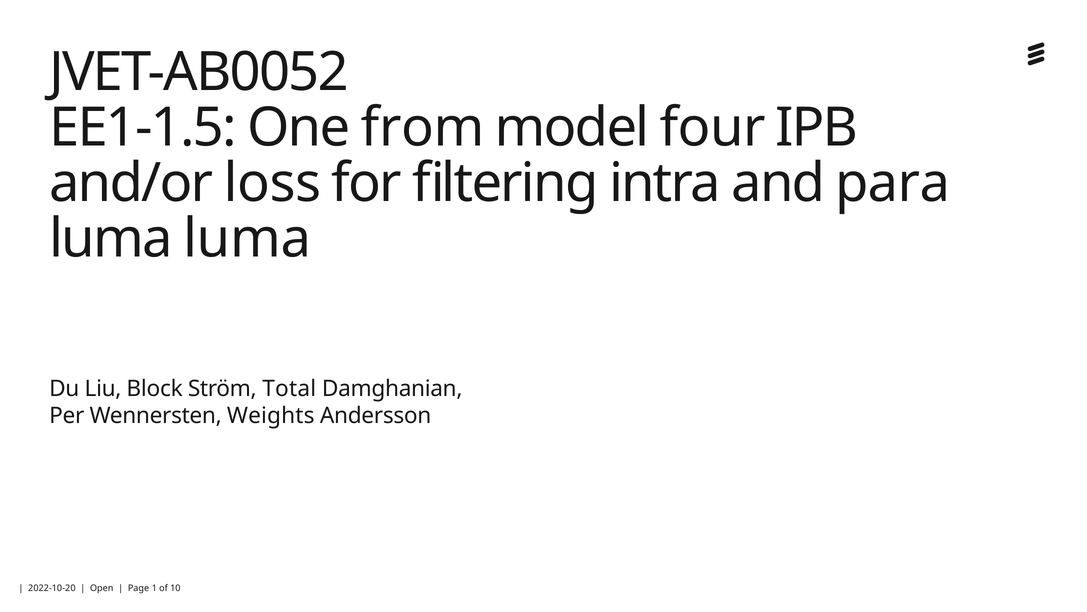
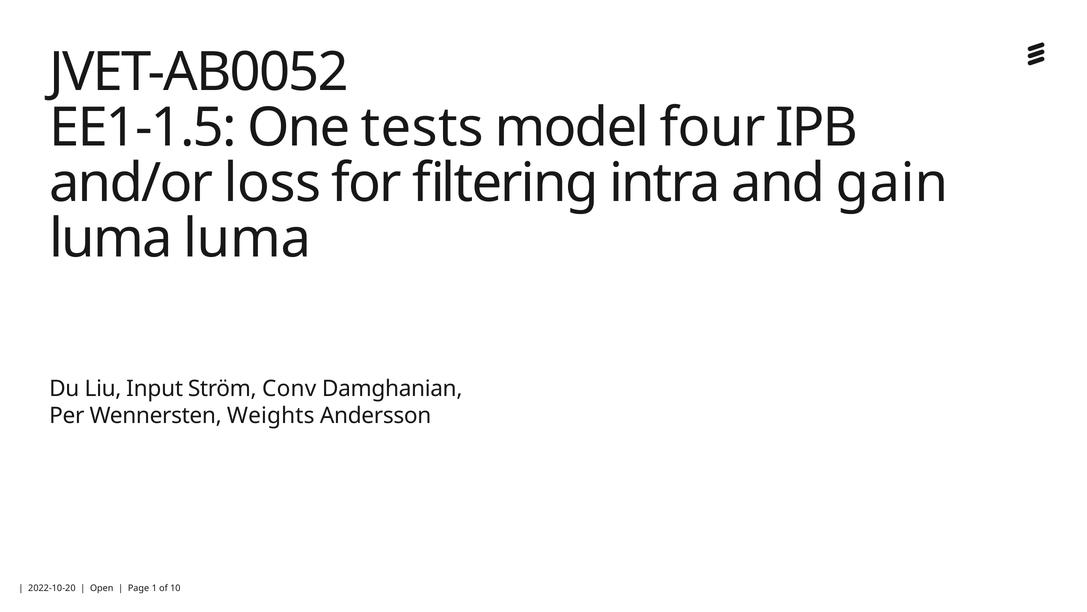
from: from -> tests
para: para -> gain
Block: Block -> Input
Total: Total -> Conv
